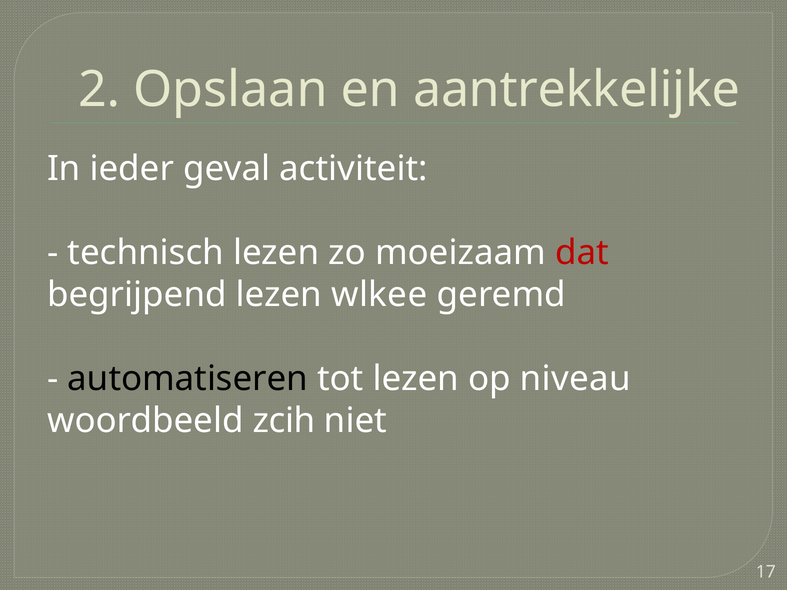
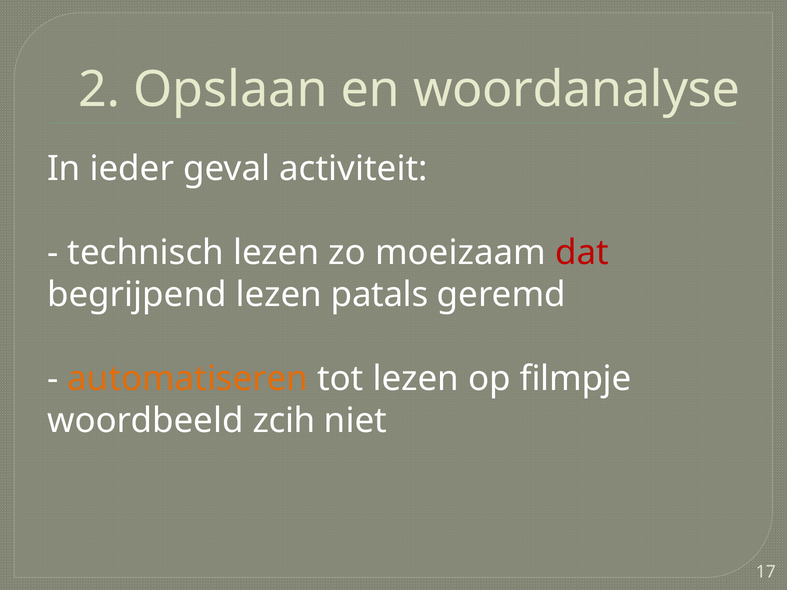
aantrekkelijke: aantrekkelijke -> woordanalyse
wlkee: wlkee -> patals
automatiseren colour: black -> orange
niveau: niveau -> filmpje
